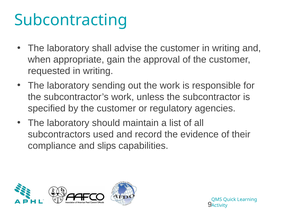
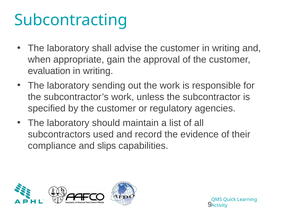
requested: requested -> evaluation
